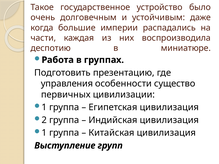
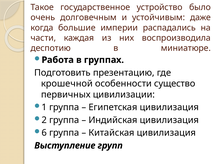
управления: управления -> крошечной
1 at (44, 133): 1 -> 6
